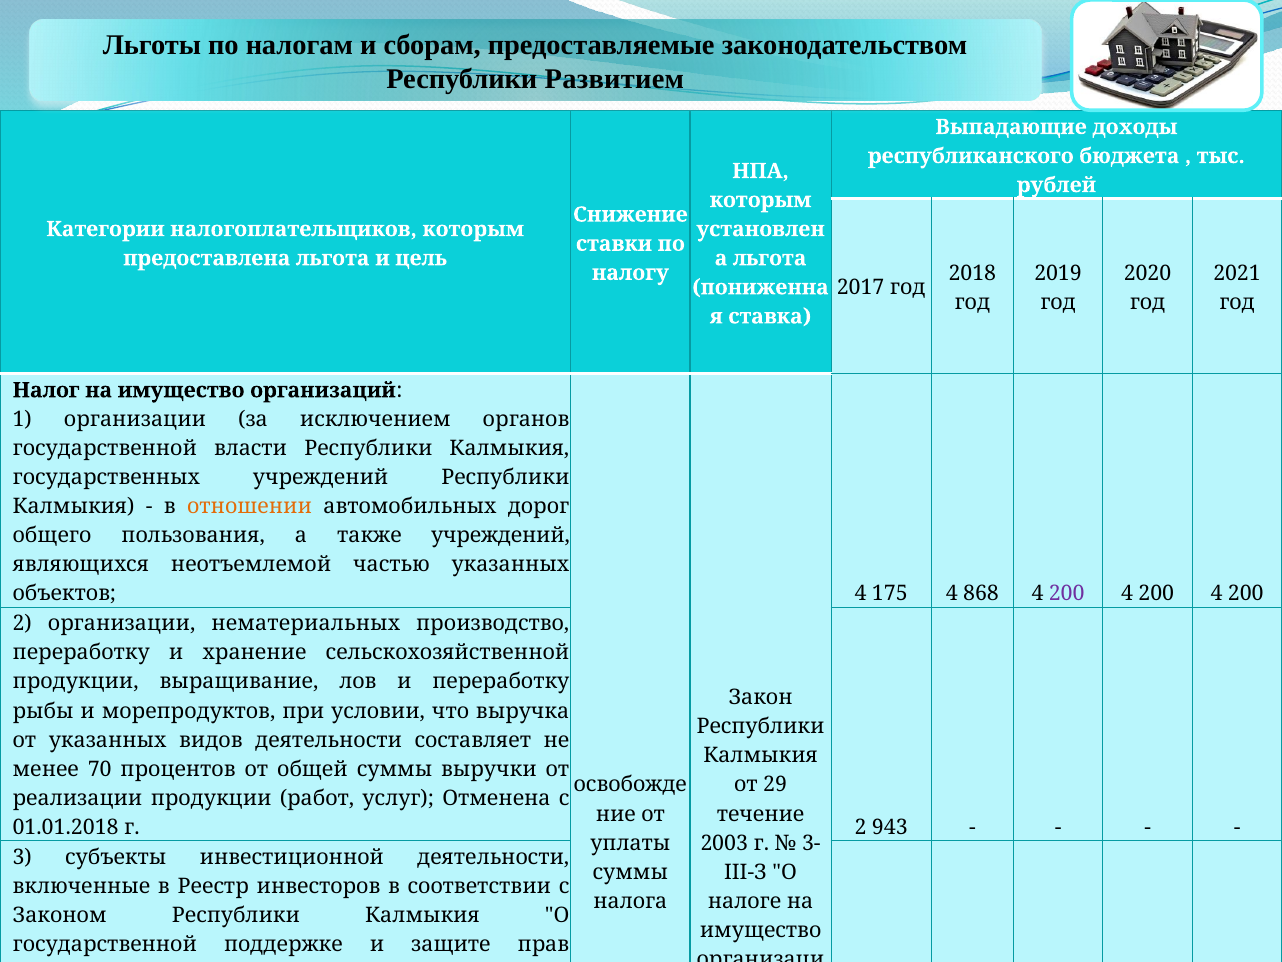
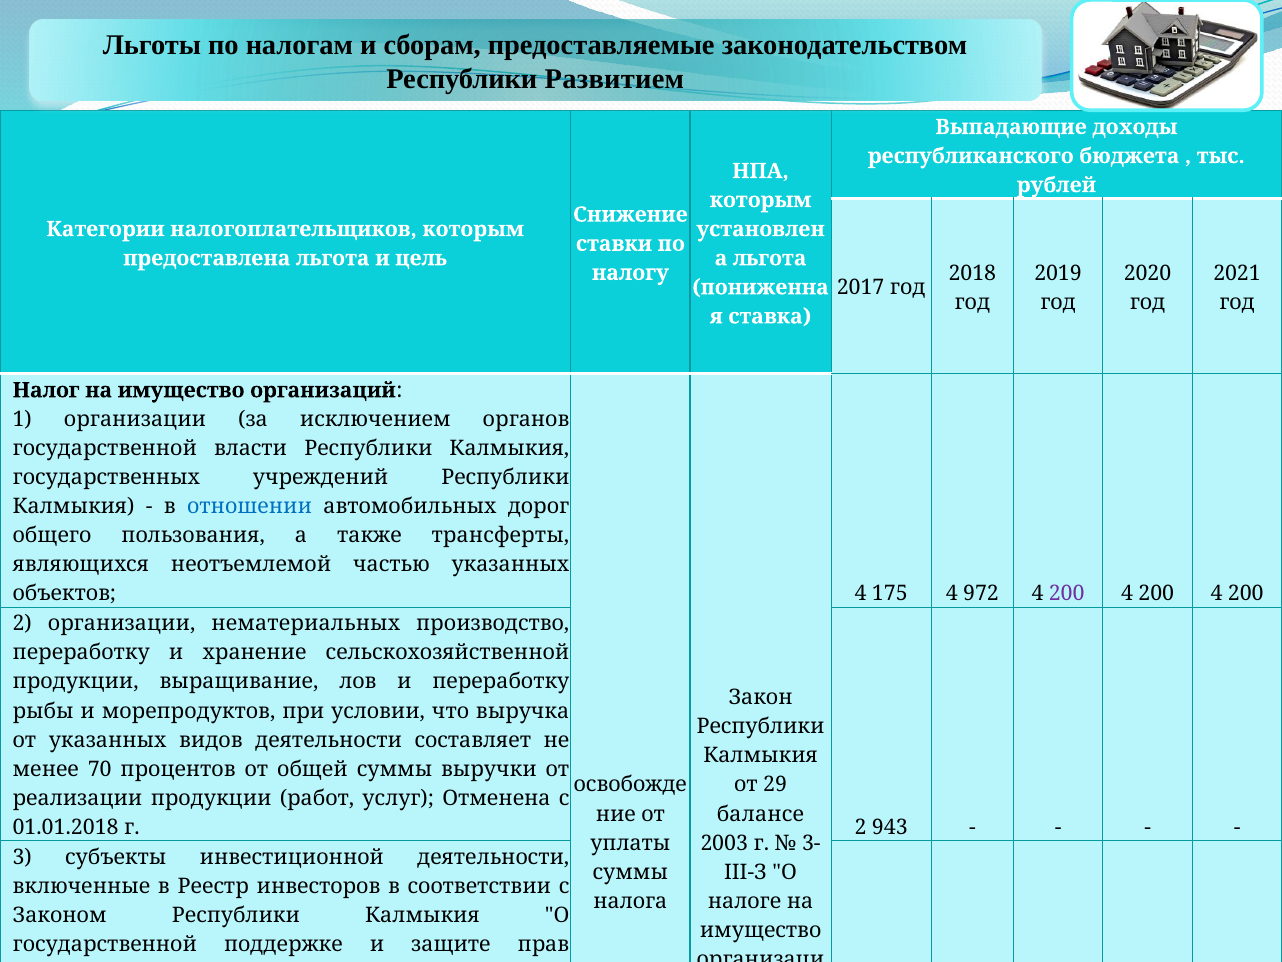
отношении at (250, 506) colour: orange -> blue
также учреждений: учреждений -> трансферты
868: 868 -> 972
течение: течение -> балансе
